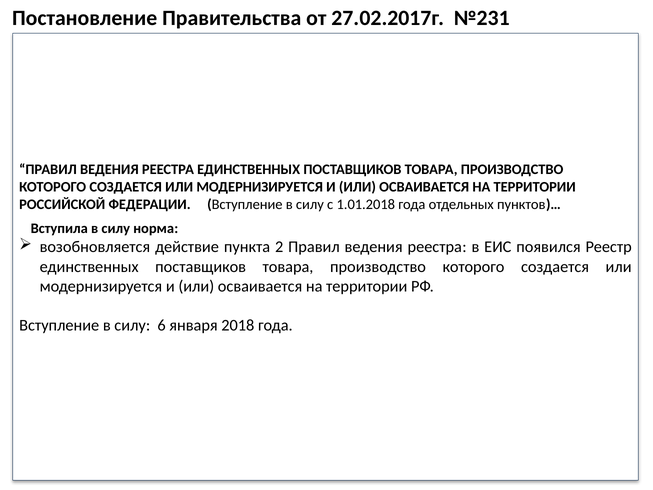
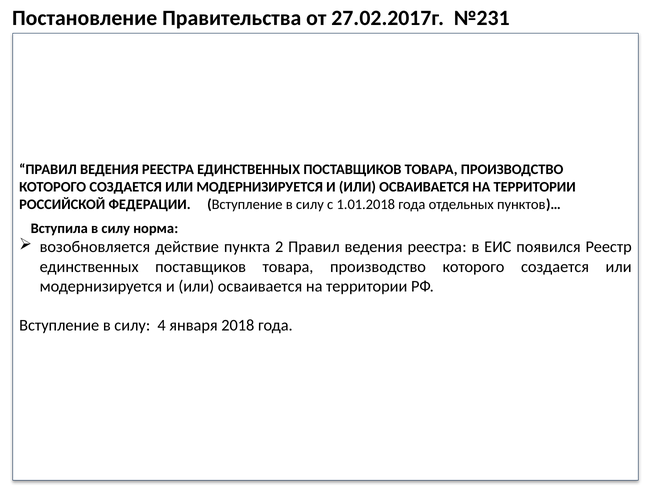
6: 6 -> 4
